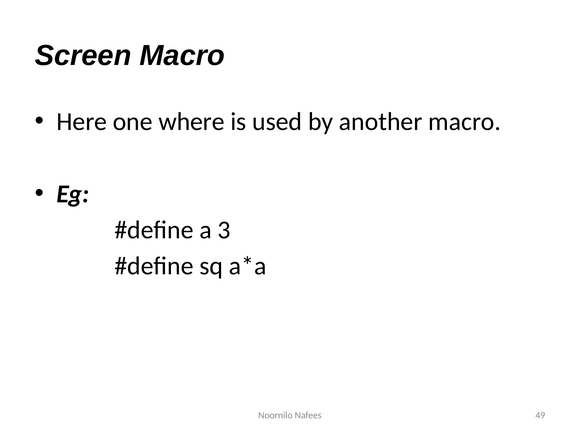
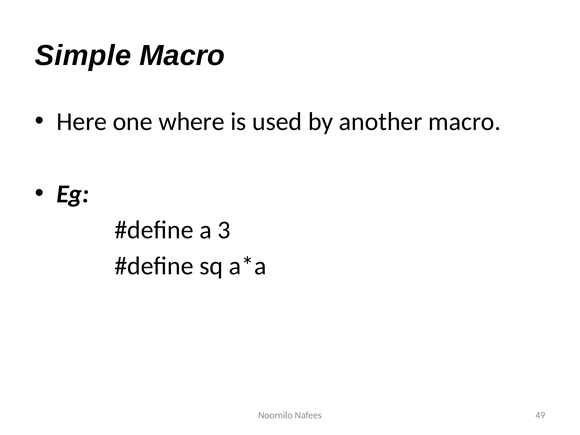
Screen: Screen -> Simple
